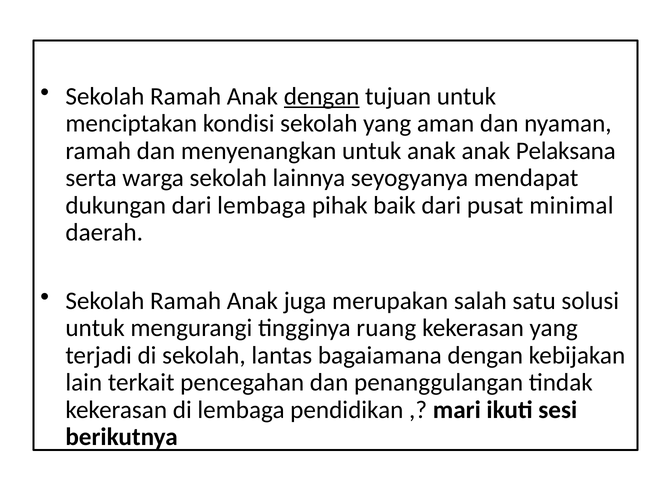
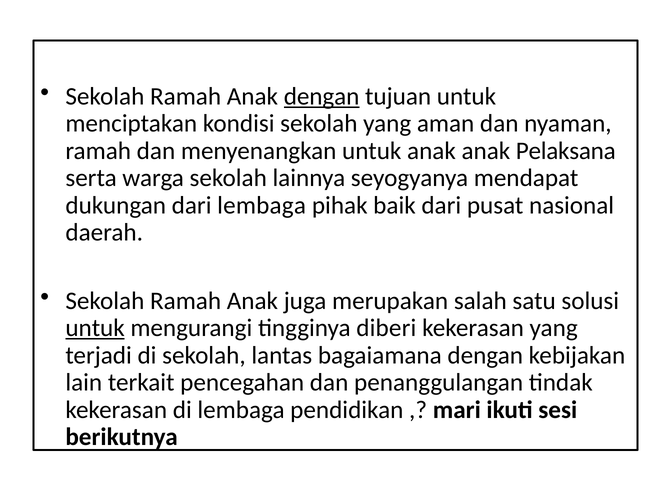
minimal: minimal -> nasional
untuk at (95, 328) underline: none -> present
ruang: ruang -> diberi
